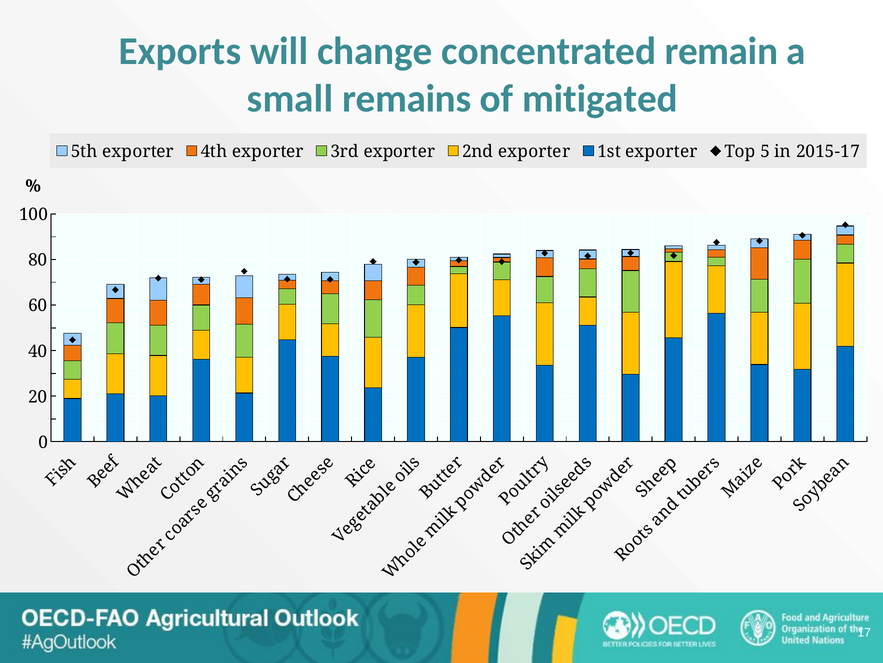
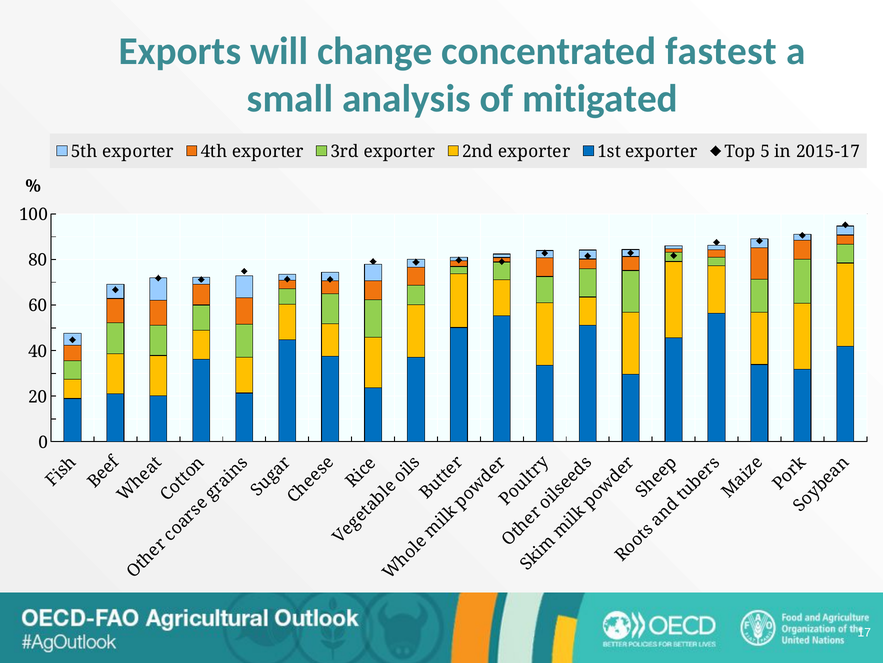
remain: remain -> fastest
remains: remains -> analysis
